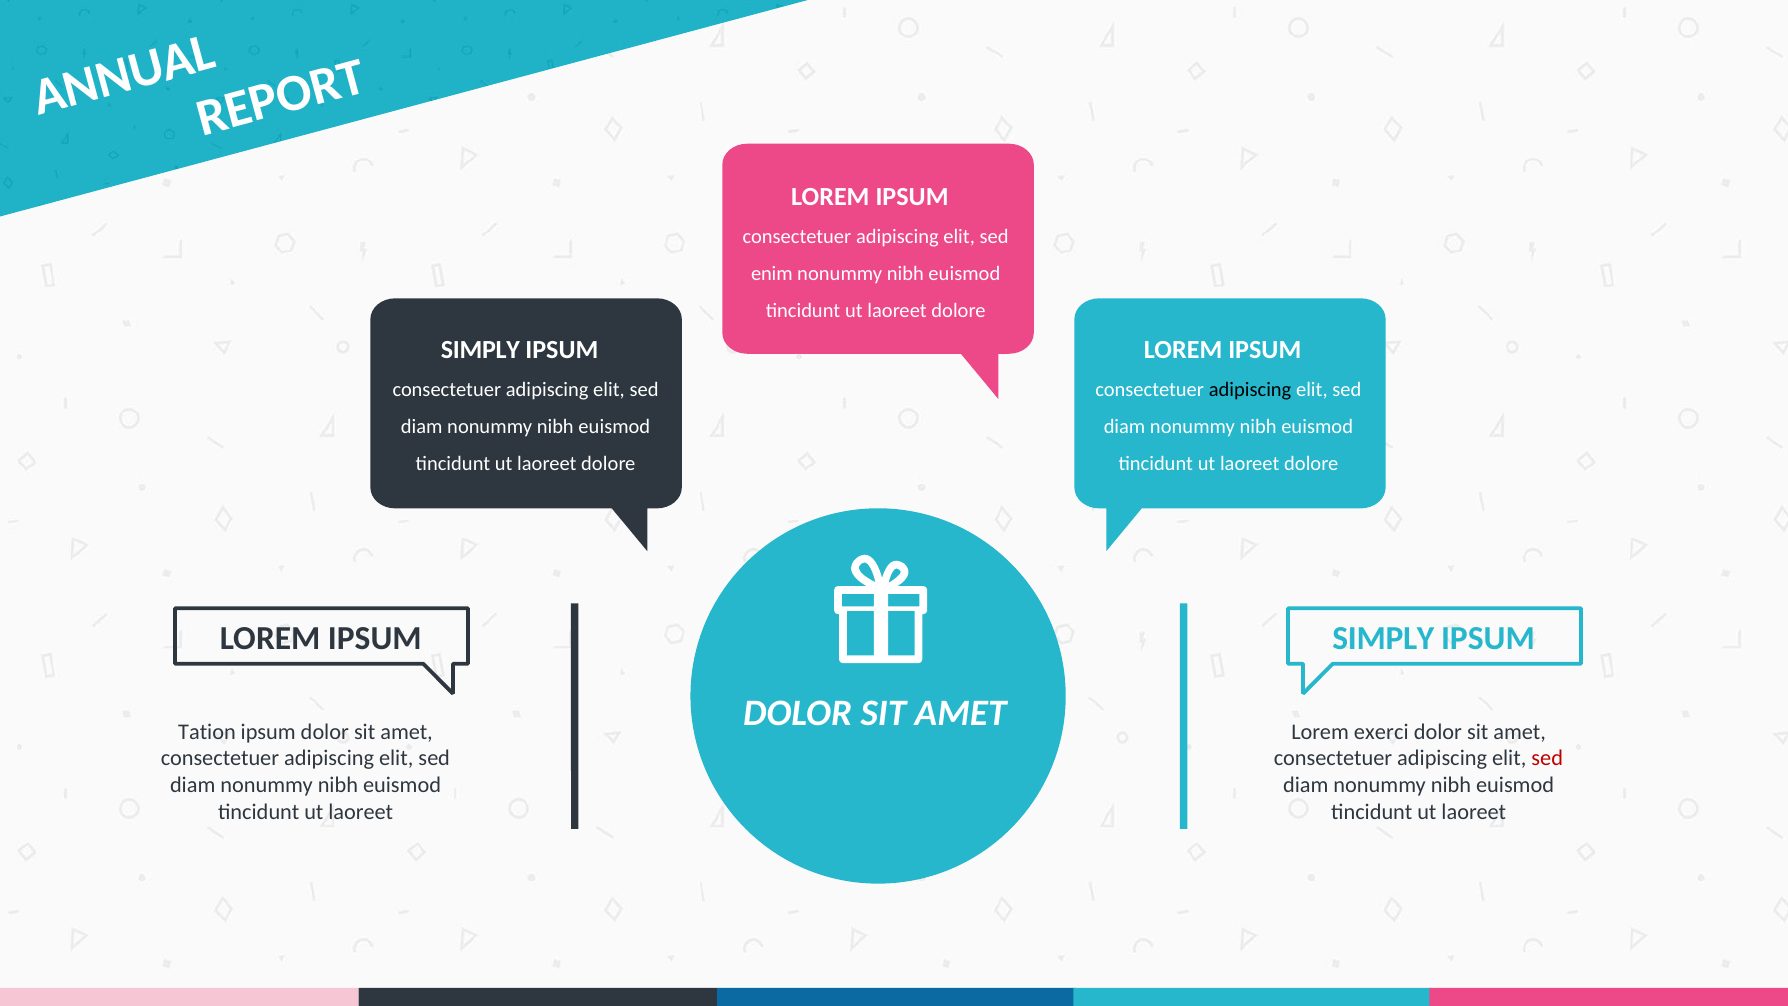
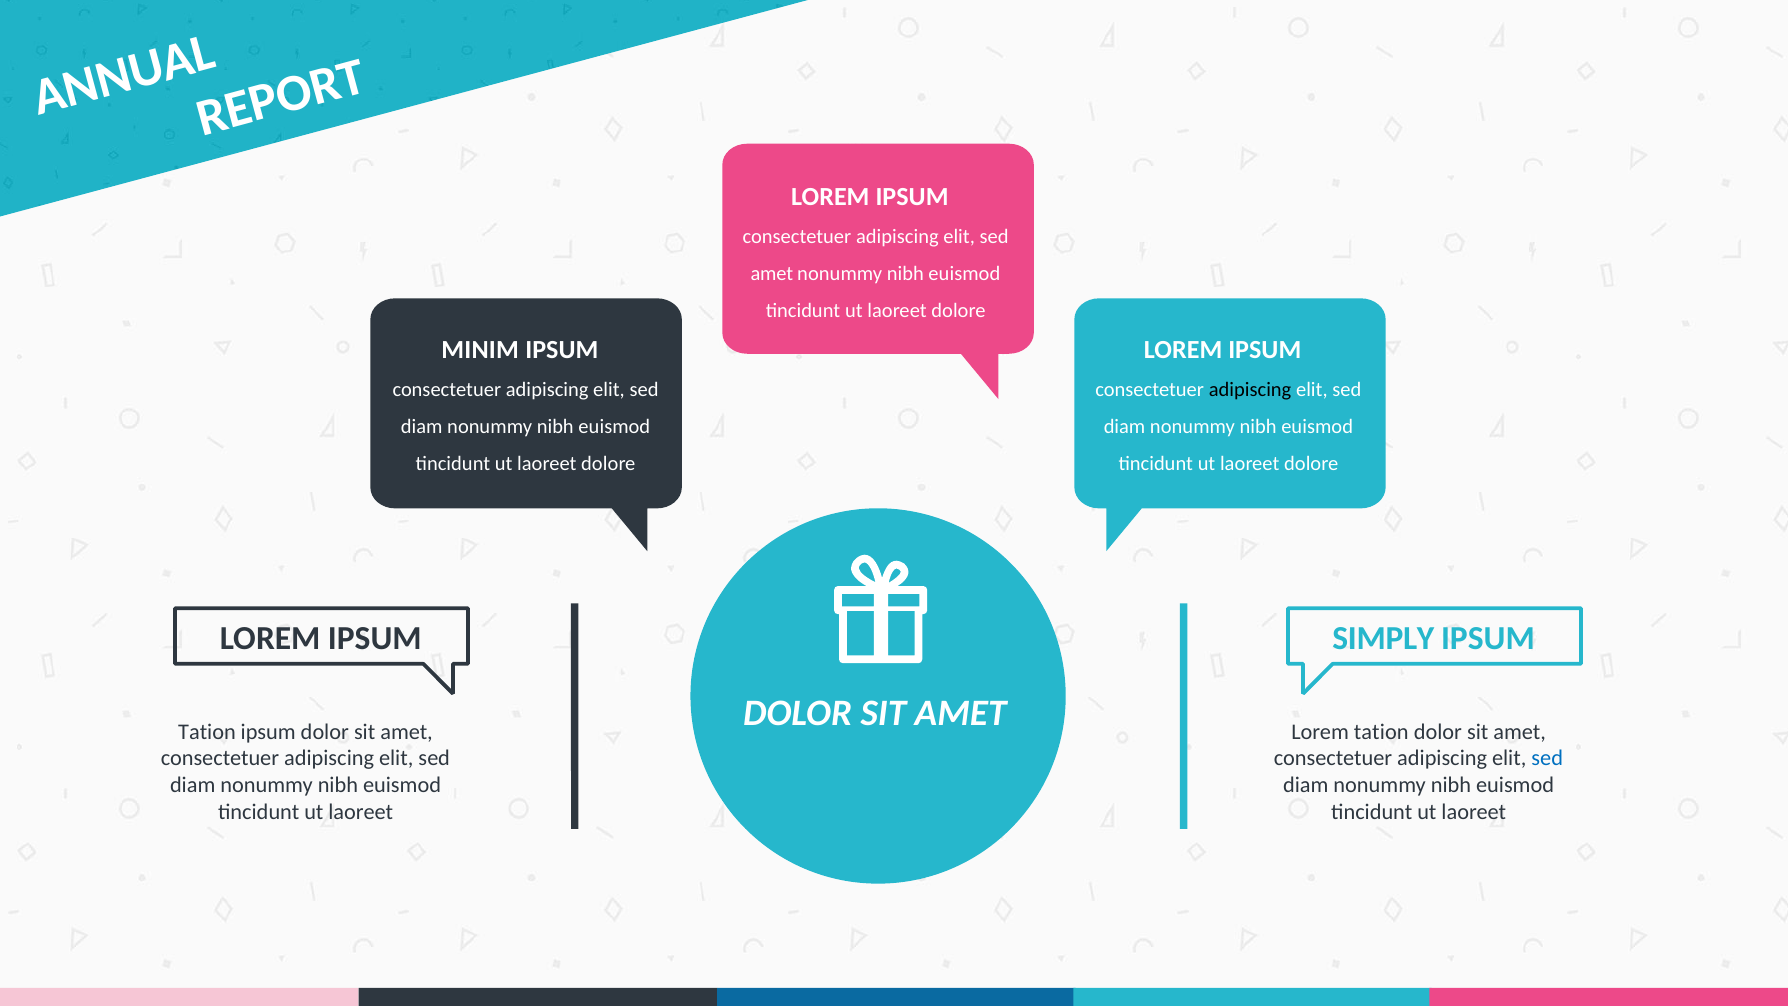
enim at (772, 273): enim -> amet
SIMPLY at (480, 350): SIMPLY -> MINIM
Lorem exerci: exerci -> tation
sed at (1547, 758) colour: red -> blue
